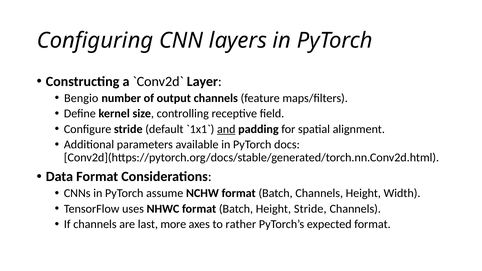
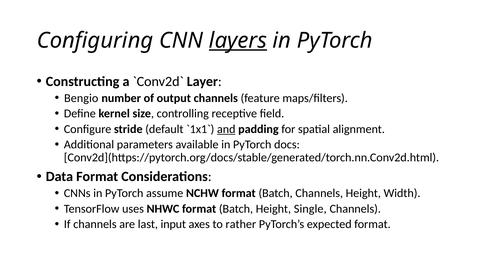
layers underline: none -> present
Height Stride: Stride -> Single
more: more -> input
